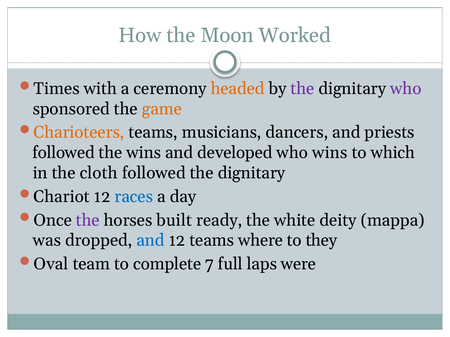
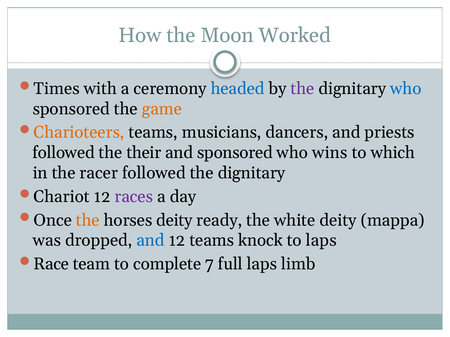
headed colour: orange -> blue
who at (406, 89) colour: purple -> blue
the wins: wins -> their
and developed: developed -> sponsored
cloth: cloth -> racer
races colour: blue -> purple
the at (88, 220) colour: purple -> orange
horses built: built -> deity
where: where -> knock
to they: they -> laps
Oval: Oval -> Race
were: were -> limb
